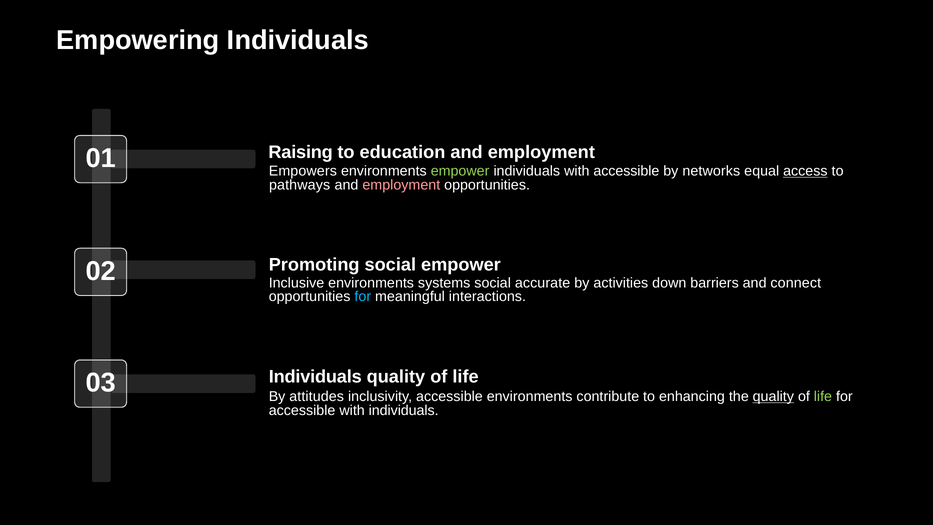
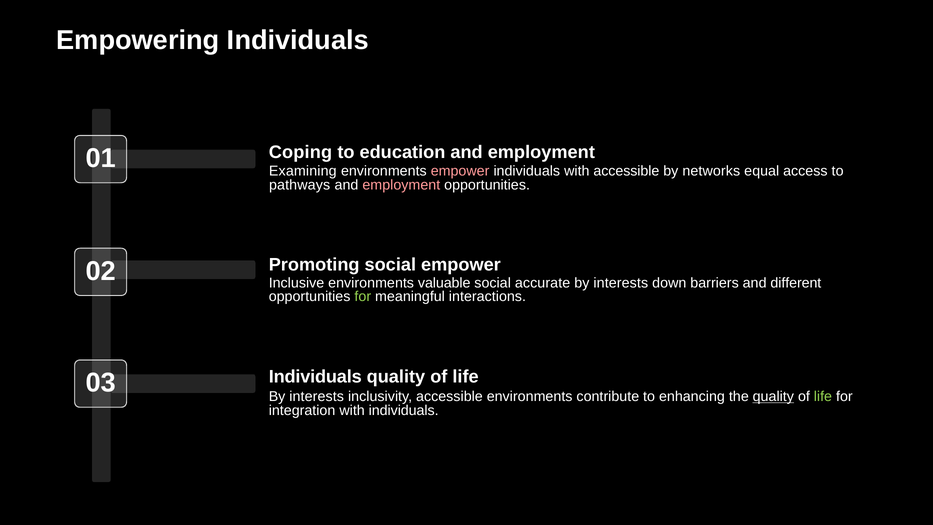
Raising: Raising -> Coping
Empowers: Empowers -> Examining
empower at (460, 171) colour: light green -> pink
access underline: present -> none
systems: systems -> valuable
activities at (621, 283): activities -> interests
connect: connect -> different
for at (363, 297) colour: light blue -> light green
attitudes at (317, 397): attitudes -> interests
accessible at (302, 410): accessible -> integration
